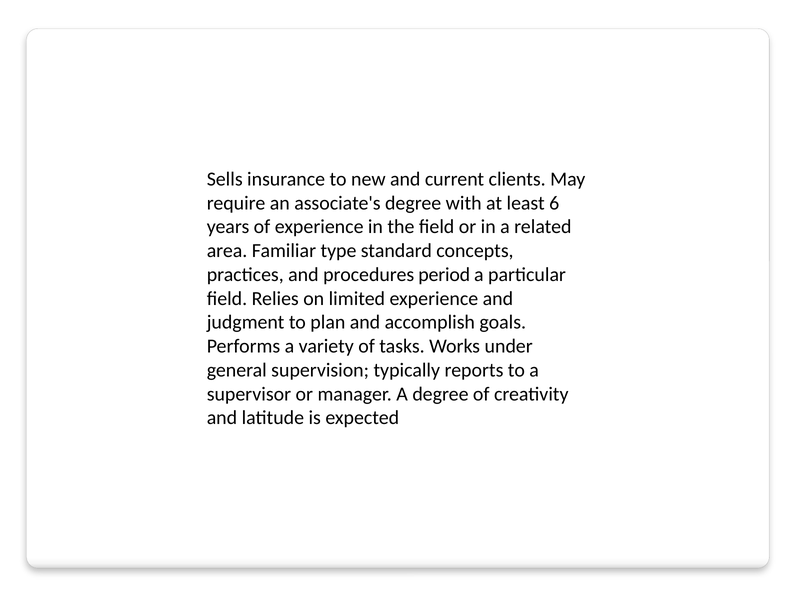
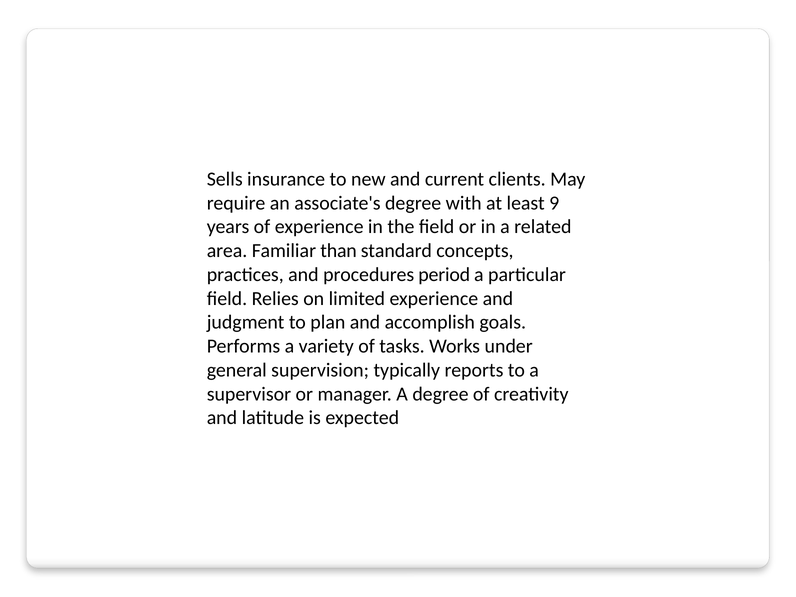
6: 6 -> 9
type: type -> than
